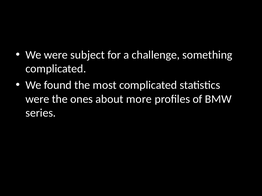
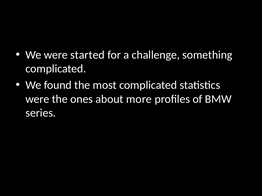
subject: subject -> started
